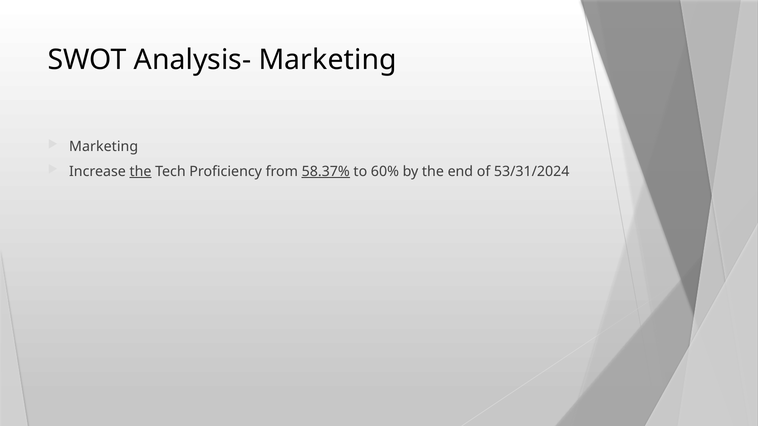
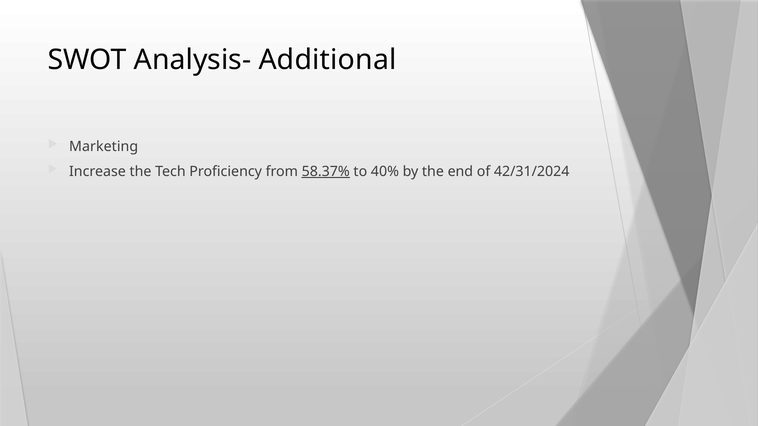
Analysis- Marketing: Marketing -> Additional
the at (140, 172) underline: present -> none
60%: 60% -> 40%
53/31/2024: 53/31/2024 -> 42/31/2024
